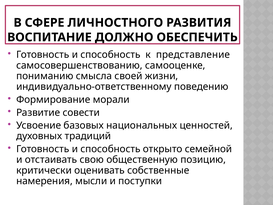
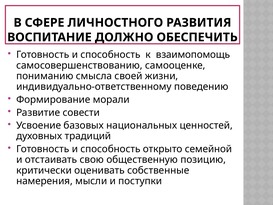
представление: представление -> взаимопомощь
